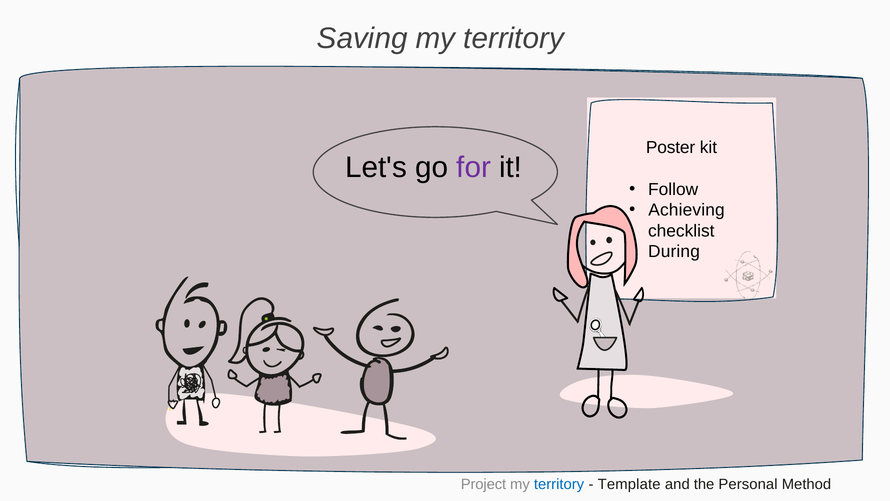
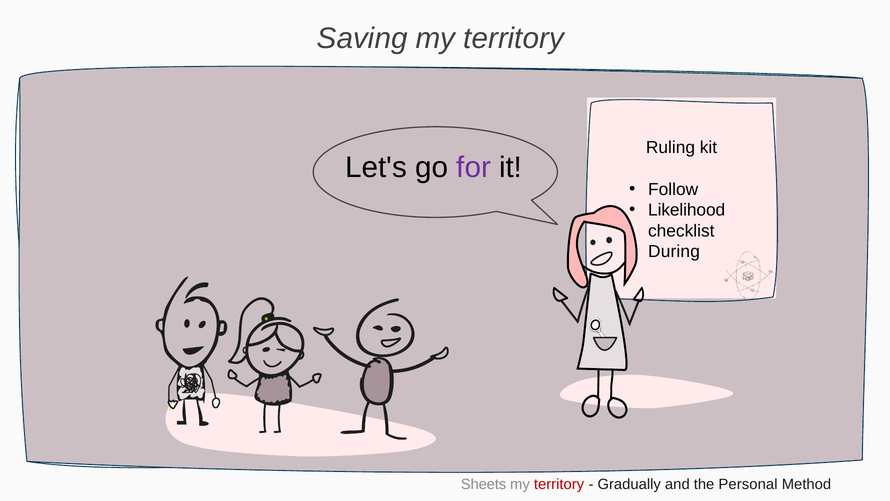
Poster: Poster -> Ruling
Achieving: Achieving -> Likelihood
Project: Project -> Sheets
territory at (559, 484) colour: blue -> red
Template: Template -> Gradually
